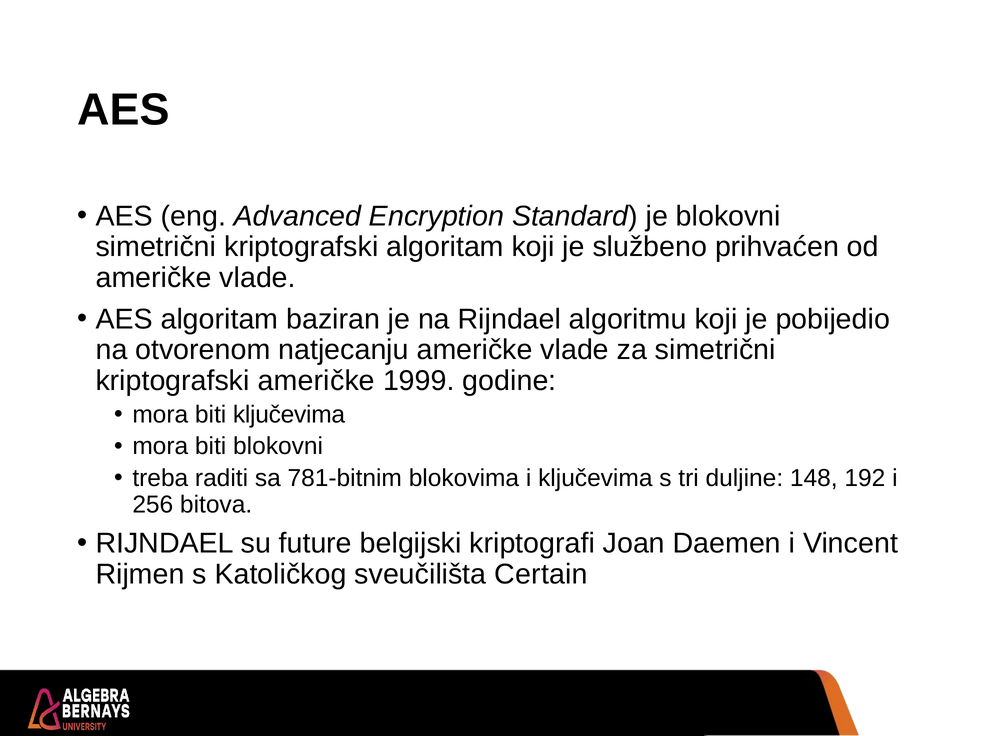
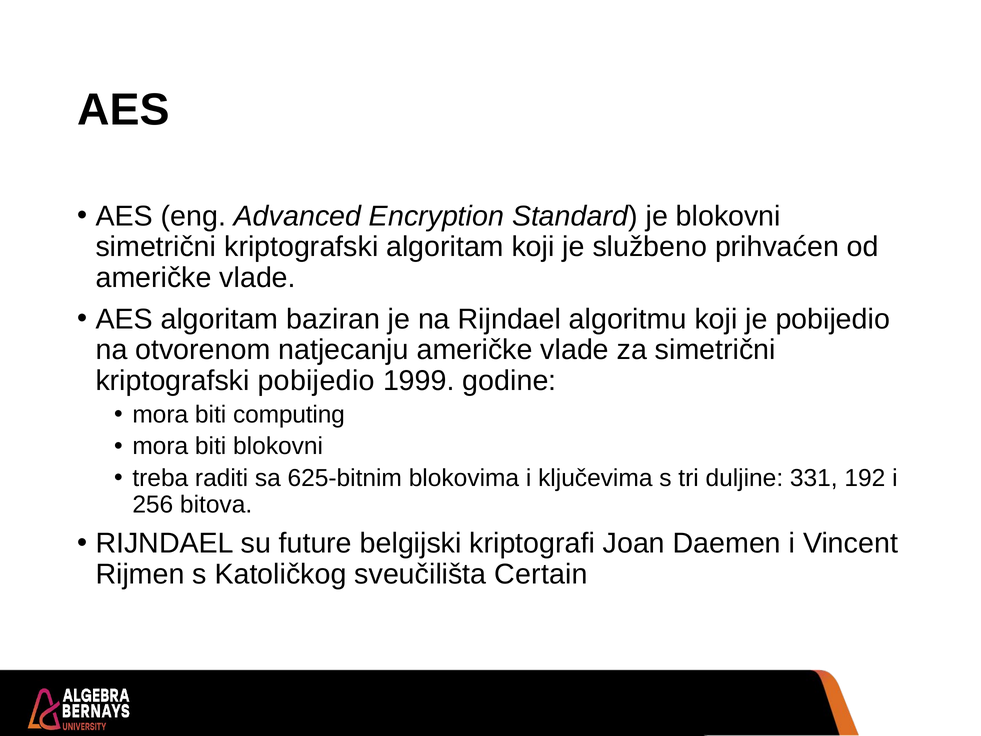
kriptografski američke: američke -> pobijedio
biti ključevima: ključevima -> computing
781-bitnim: 781-bitnim -> 625-bitnim
148: 148 -> 331
